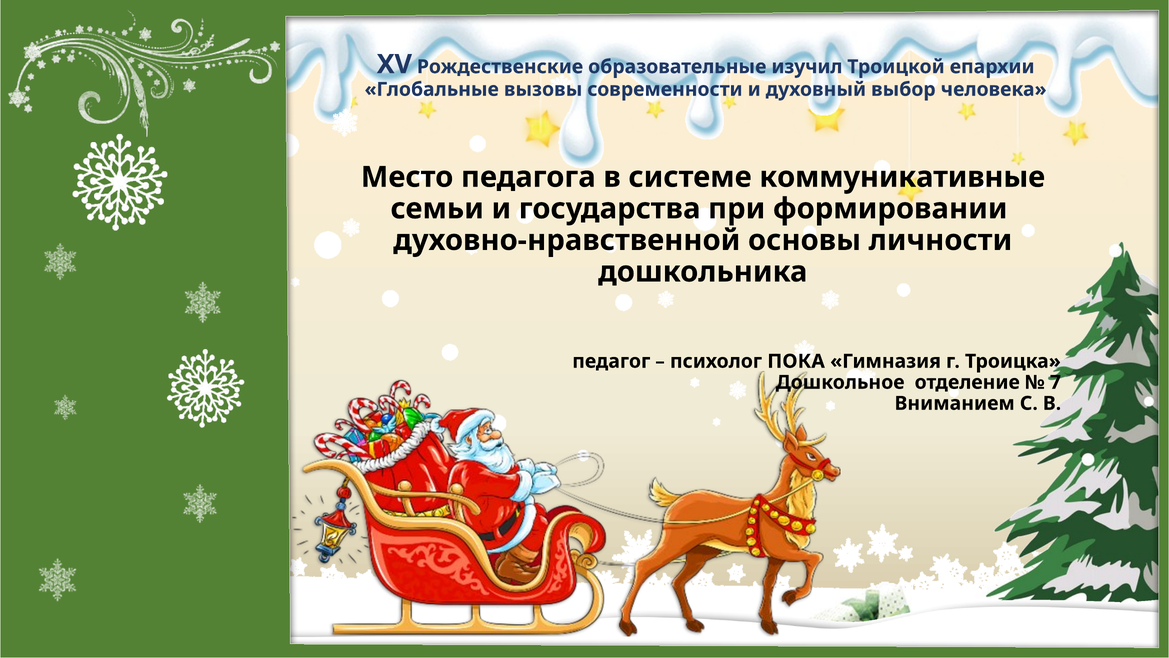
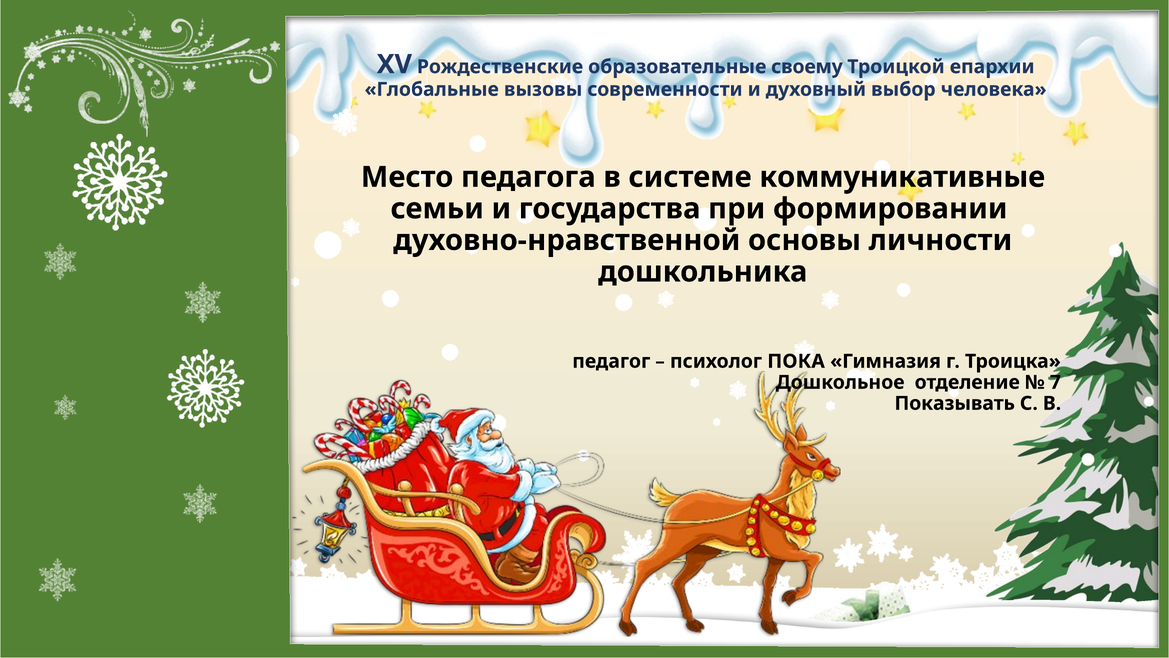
изучил: изучил -> своему
Вниманием: Вниманием -> Показывать
